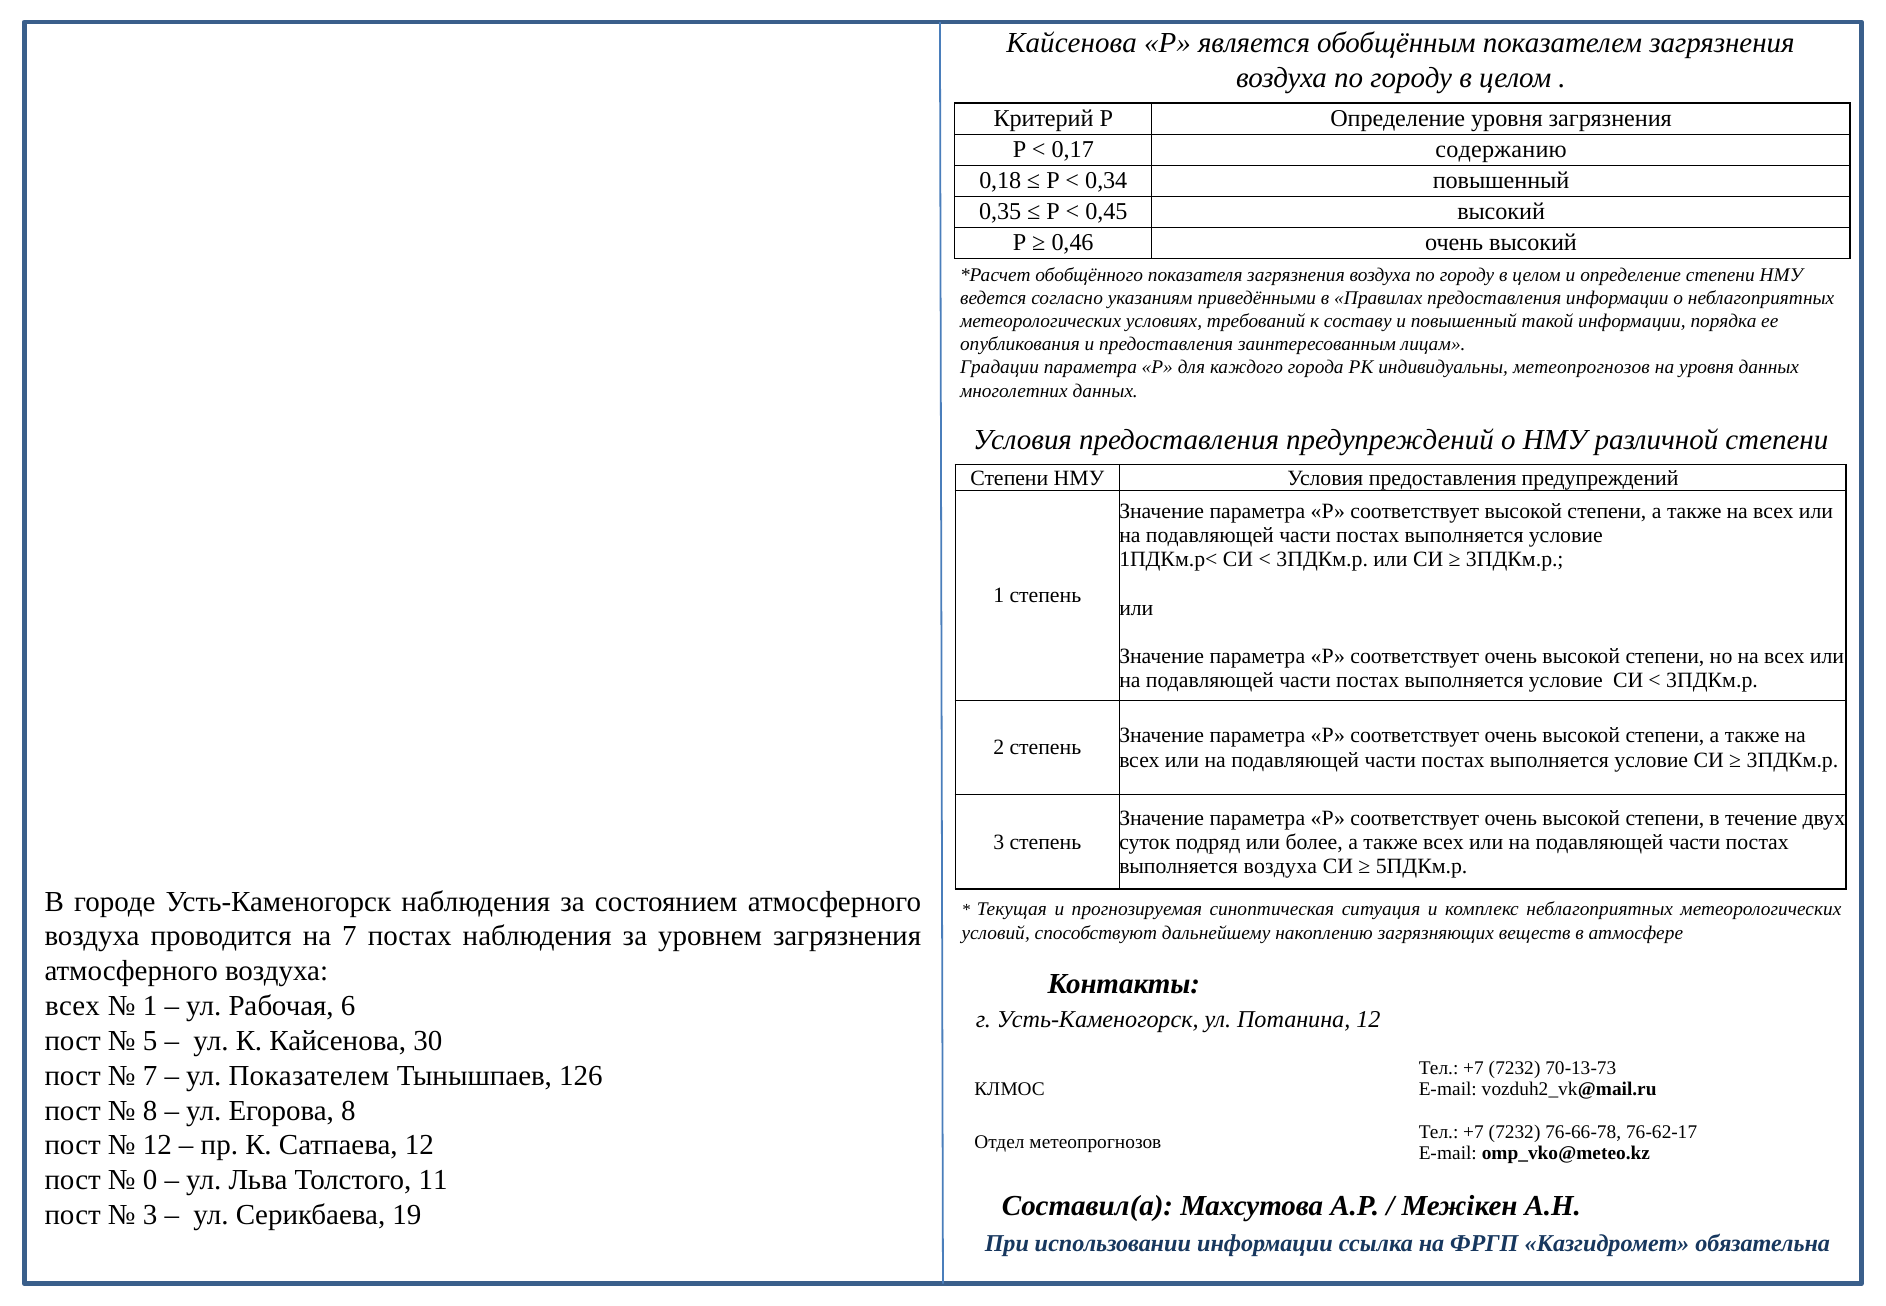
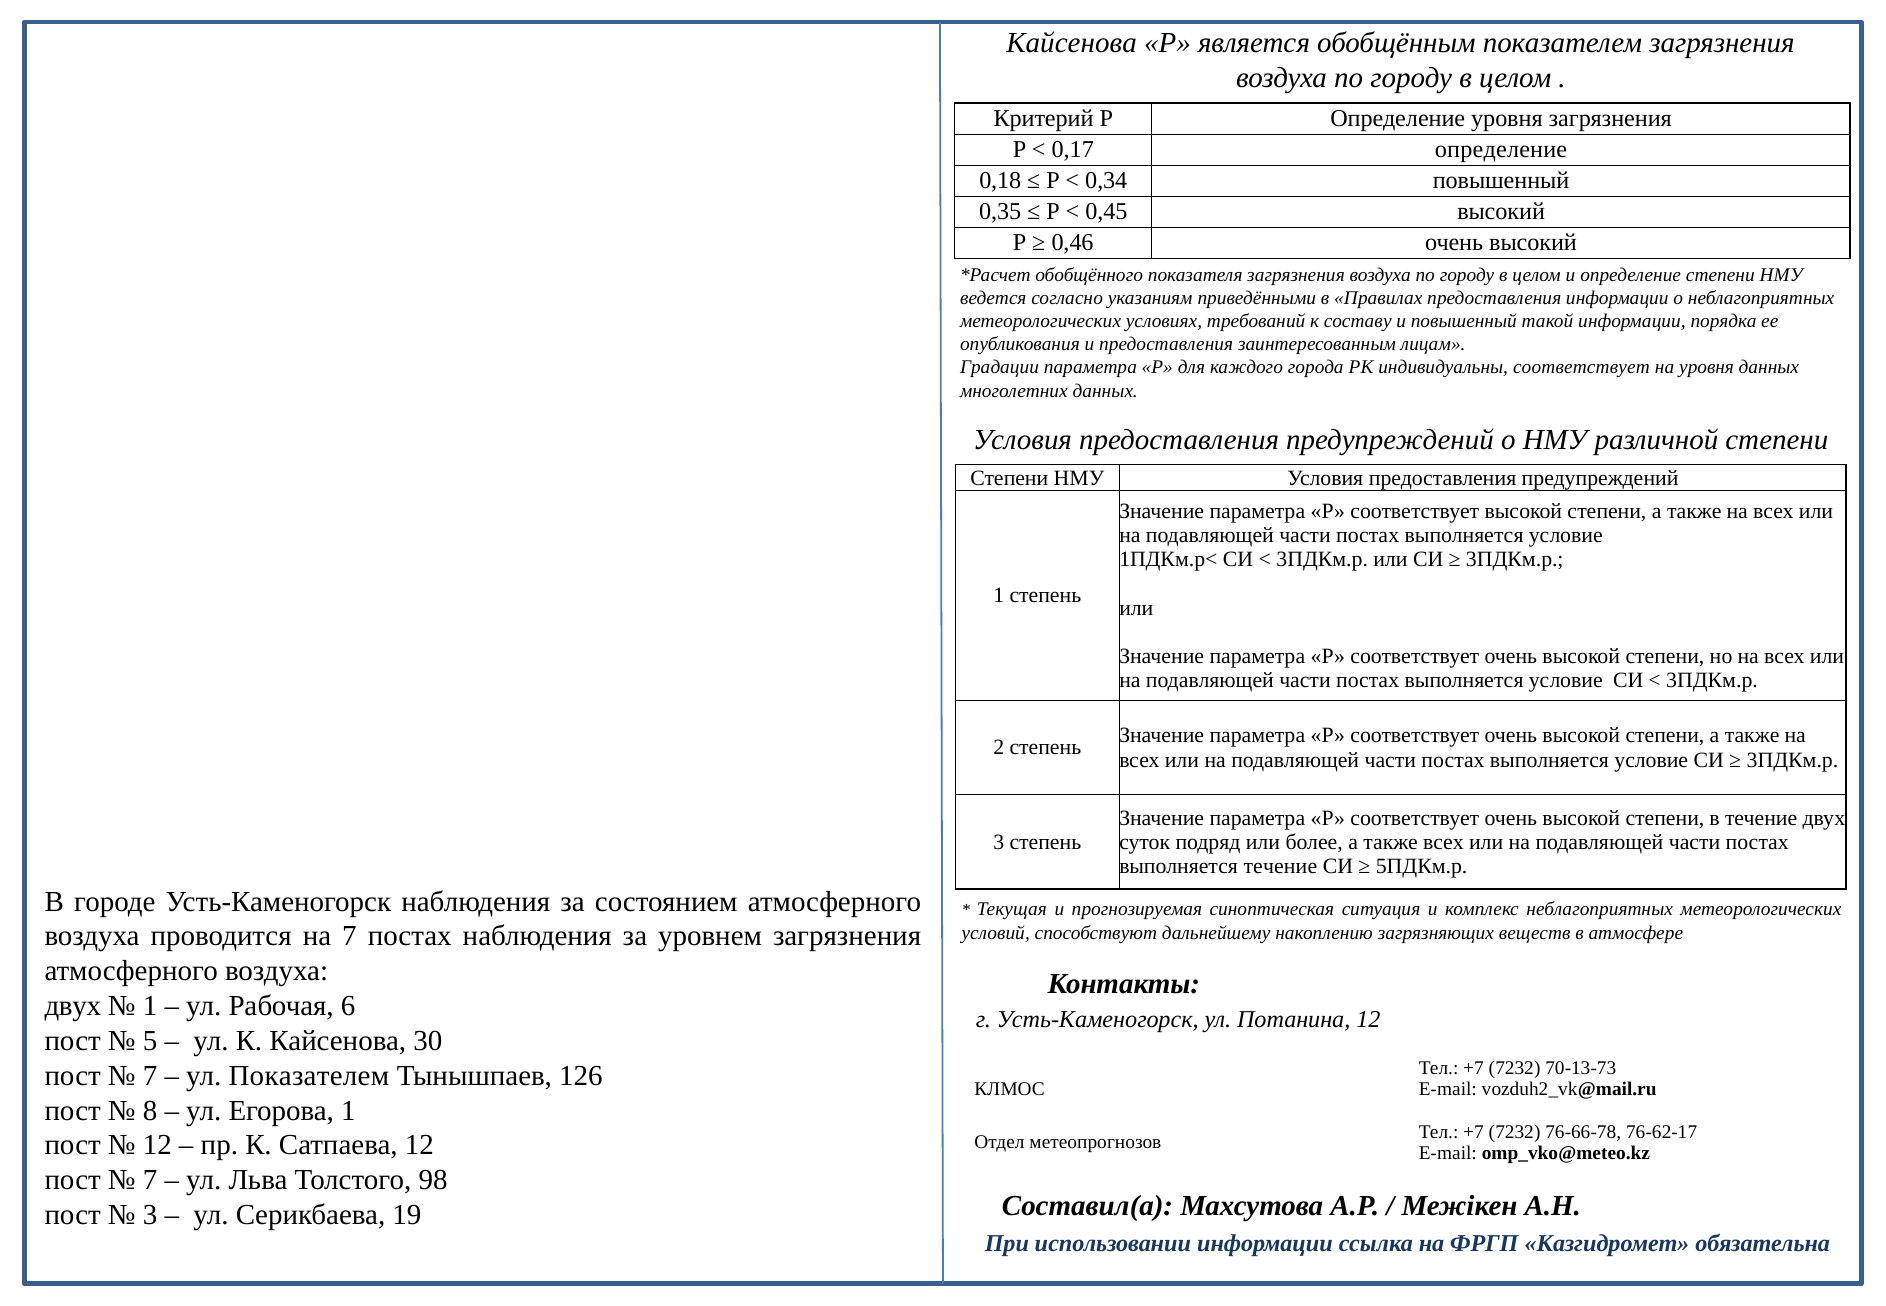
0,17 содержанию: содержанию -> определение
индивидуальны метеопрогнозов: метеопрогнозов -> соответствует
выполняется воздуха: воздуха -> течение
всех at (73, 1006): всех -> двух
Егорова 8: 8 -> 1
0 at (150, 1180): 0 -> 7
11: 11 -> 98
